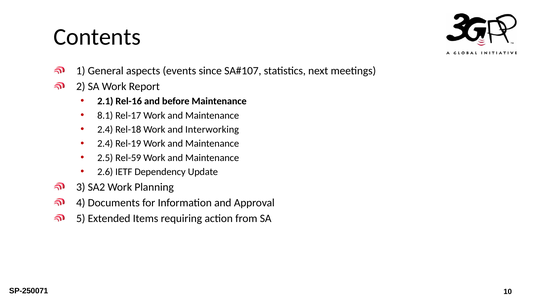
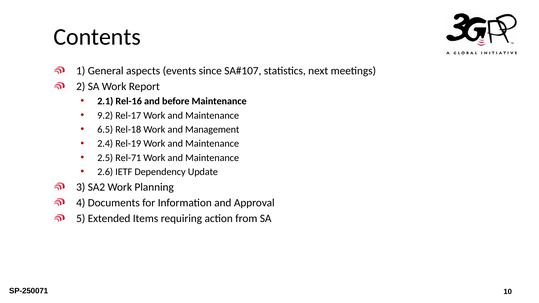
8.1: 8.1 -> 9.2
2.4 at (105, 130): 2.4 -> 6.5
Interworking: Interworking -> Management
Rel-59: Rel-59 -> Rel-71
